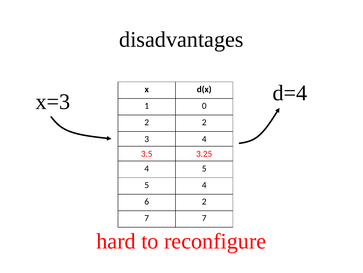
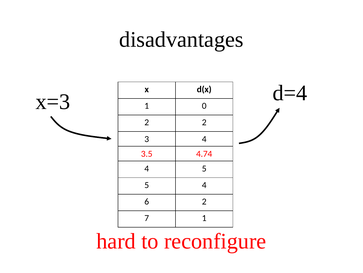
3.25: 3.25 -> 4.74
7 7: 7 -> 1
